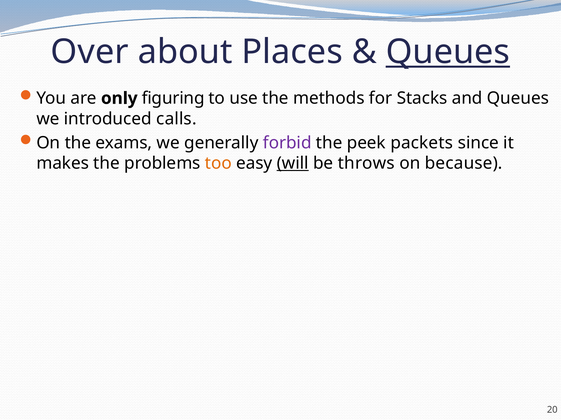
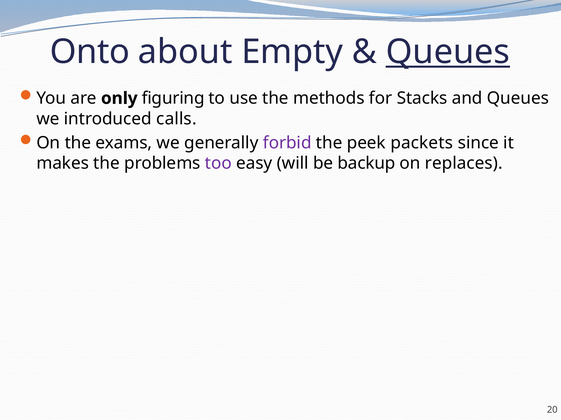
Over: Over -> Onto
Places: Places -> Empty
too colour: orange -> purple
will underline: present -> none
throws: throws -> backup
because: because -> replaces
